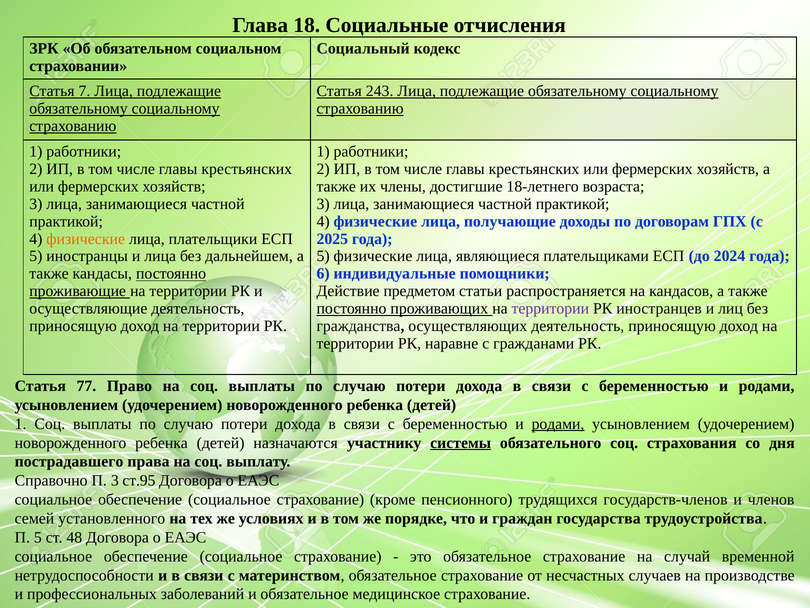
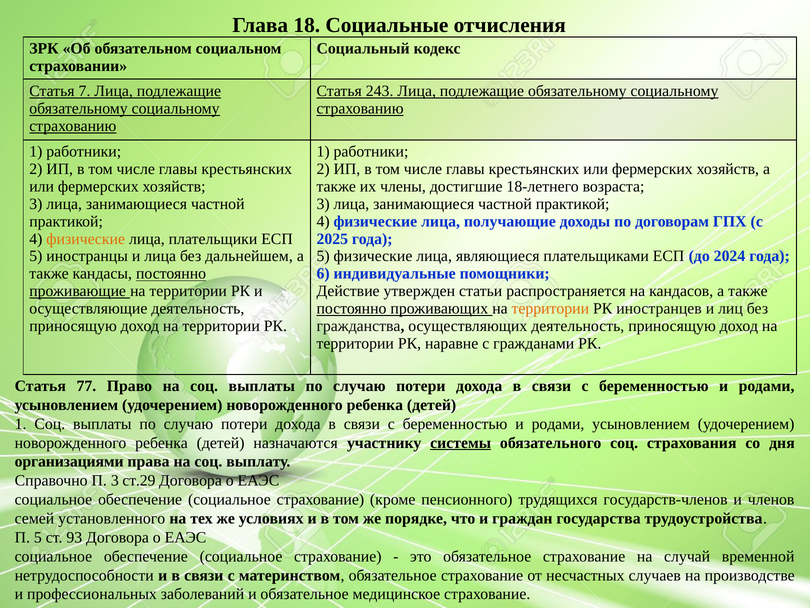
предметом: предметом -> утвержден
территории at (550, 308) colour: purple -> orange
родами at (558, 424) underline: present -> none
пострадавшего: пострадавшего -> организациями
ст.95: ст.95 -> ст.29
48: 48 -> 93
